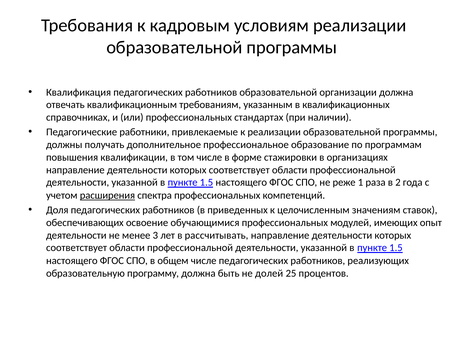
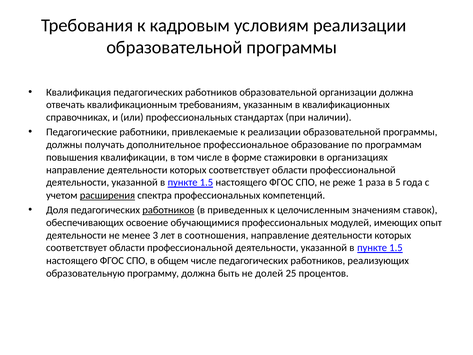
2: 2 -> 5
работников at (168, 210) underline: none -> present
рассчитывать: рассчитывать -> соотношения
